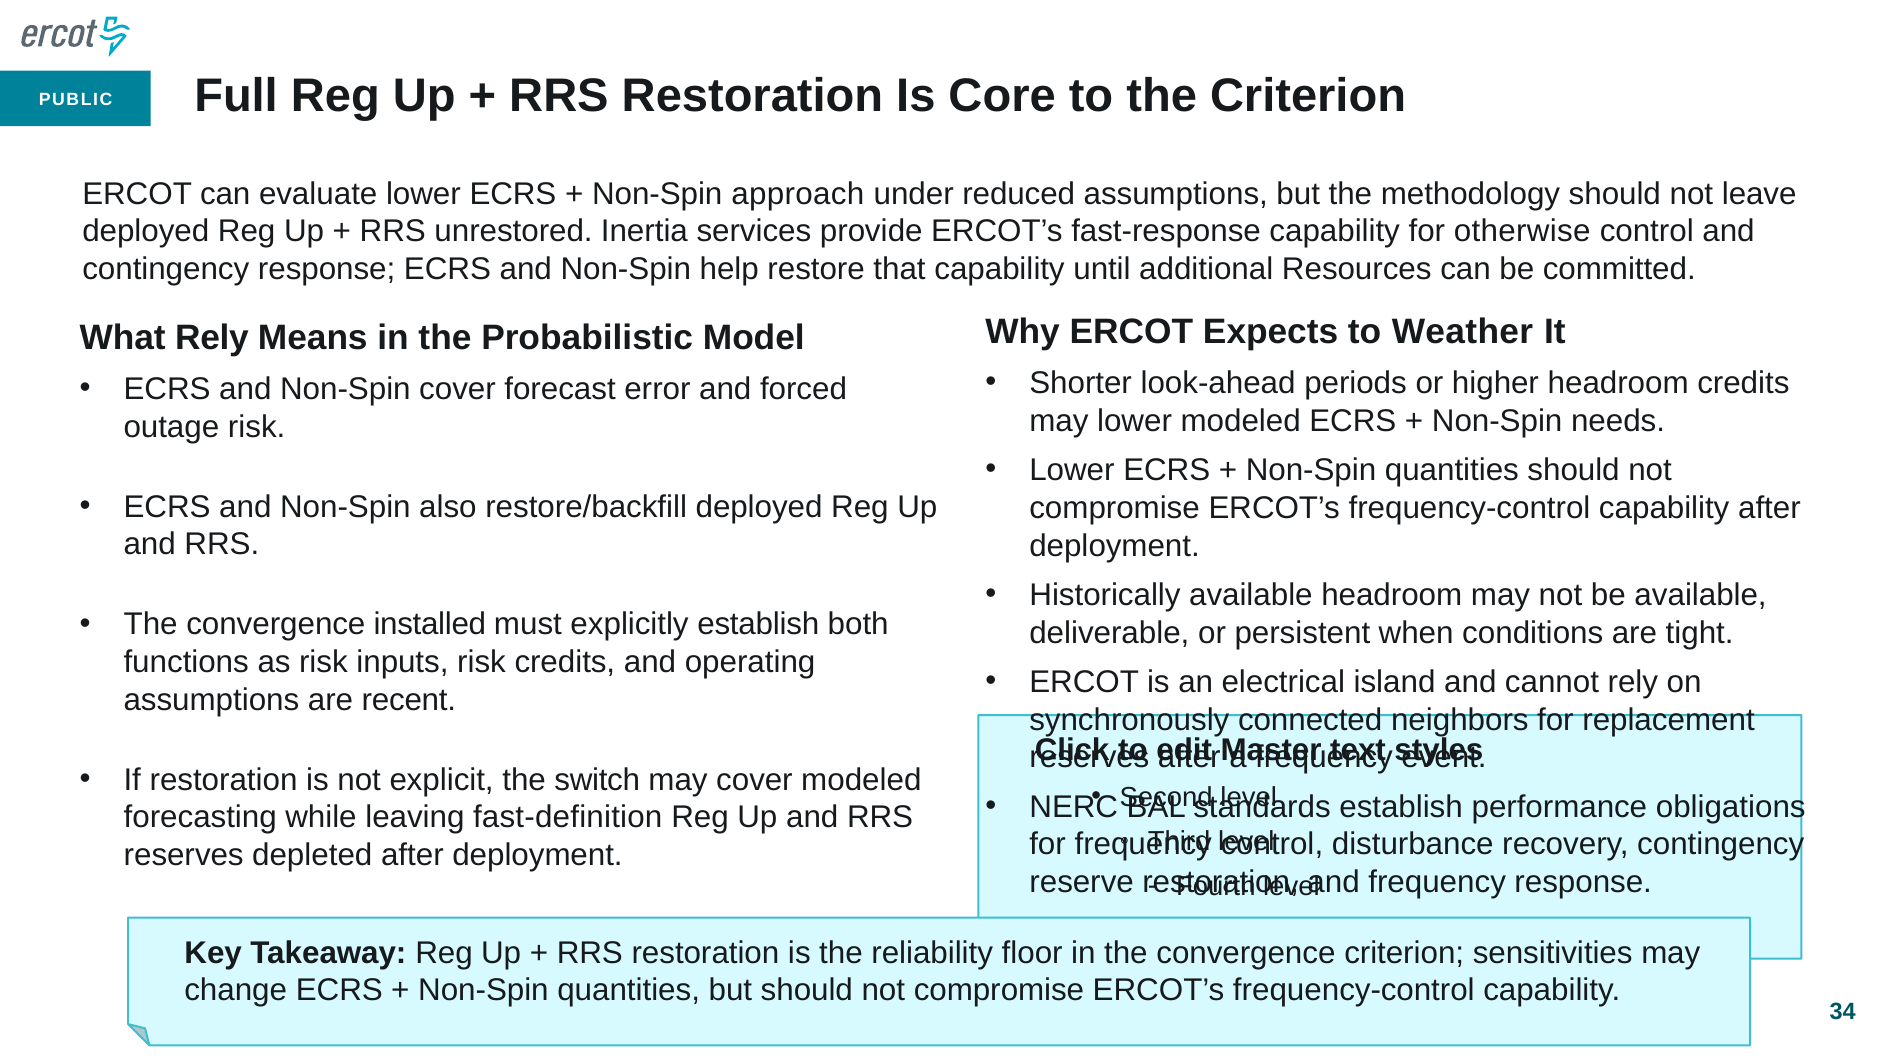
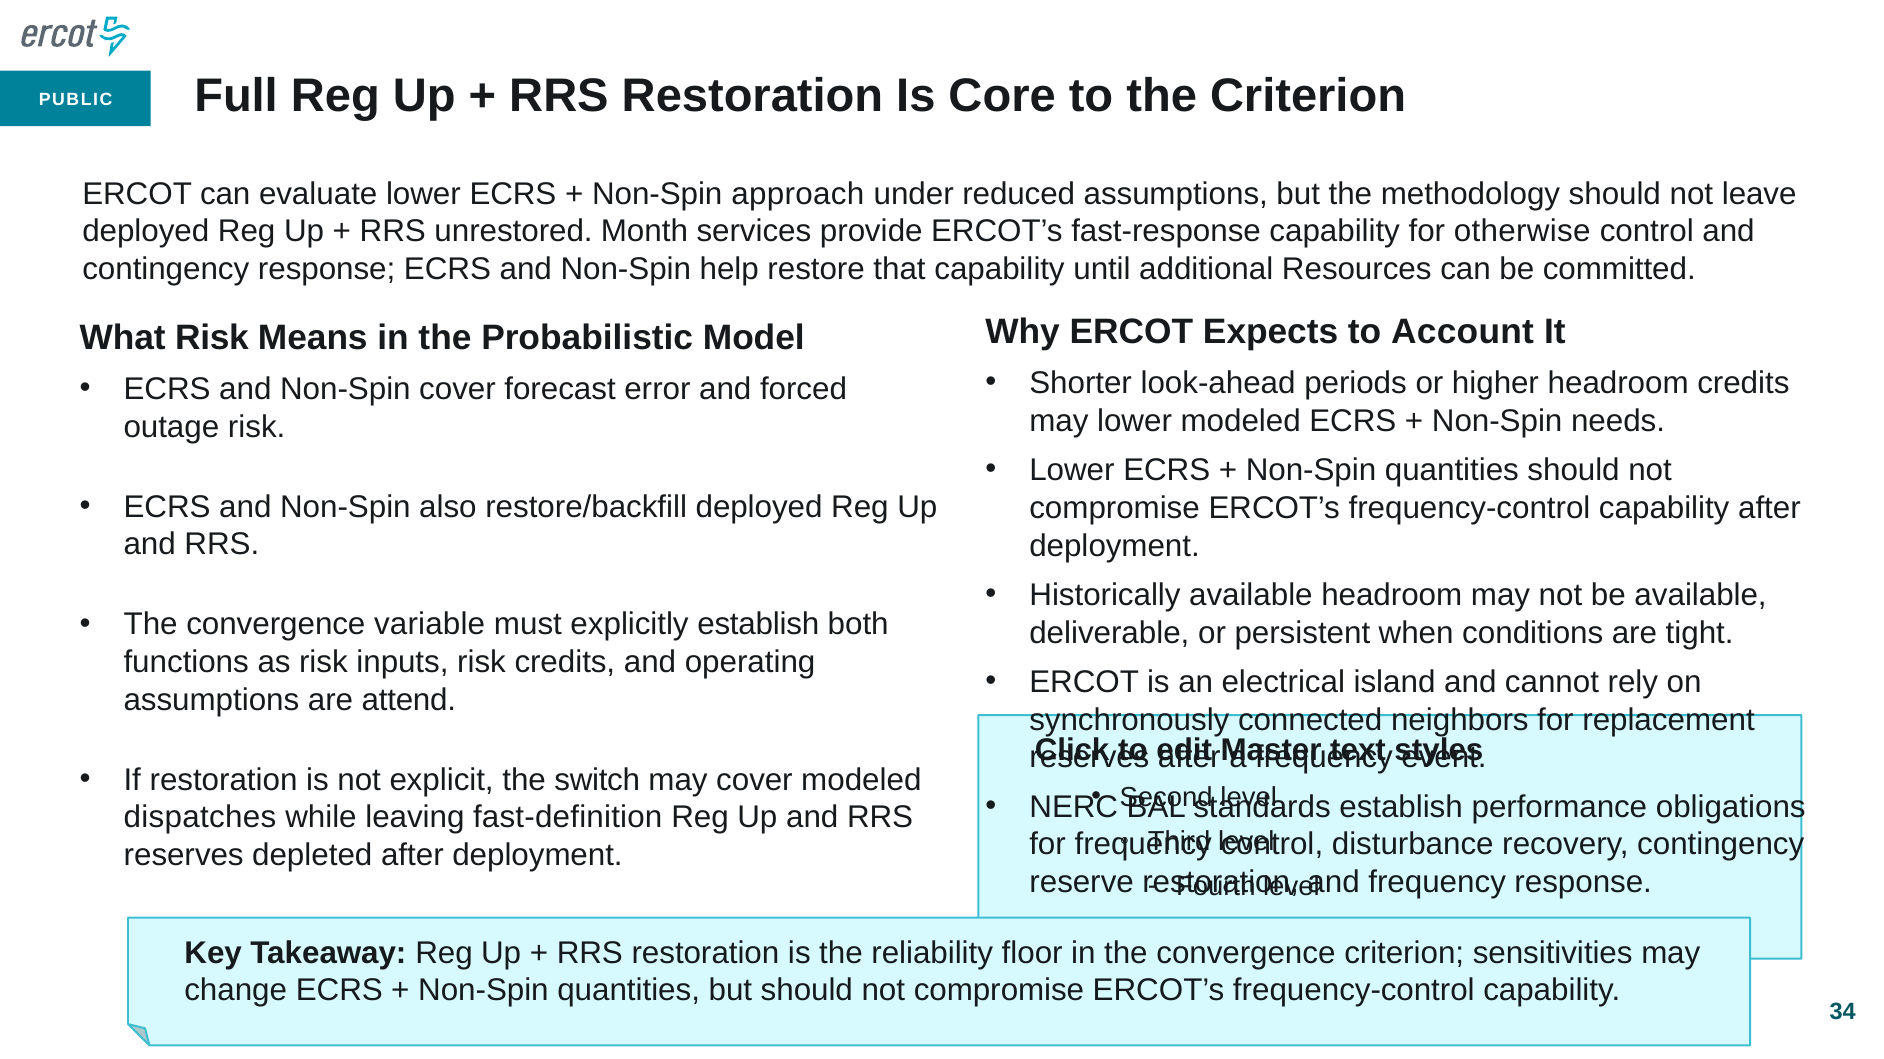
Inertia: Inertia -> Month
Weather: Weather -> Account
What Rely: Rely -> Risk
installed: installed -> variable
recent: recent -> attend
forecasting: forecasting -> dispatches
